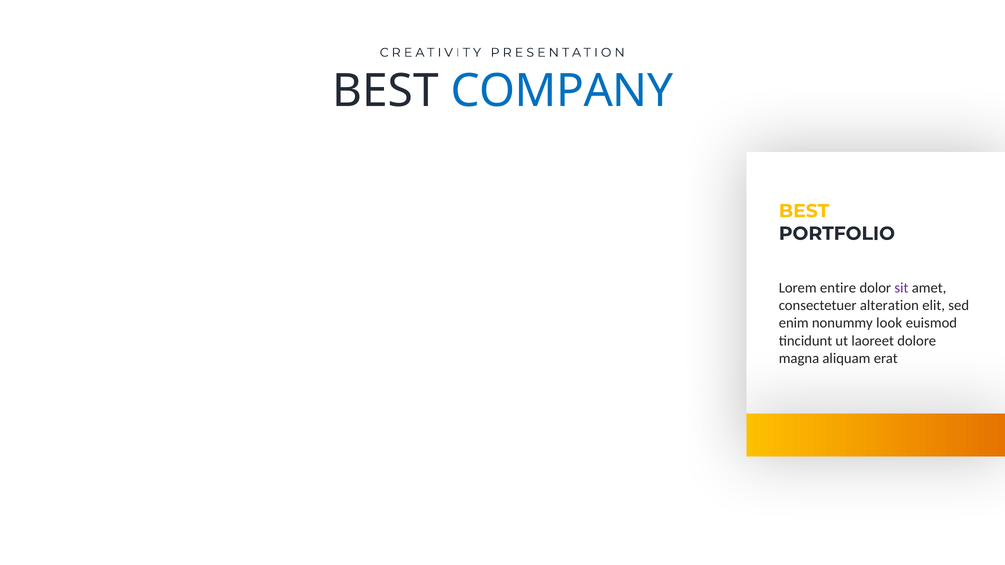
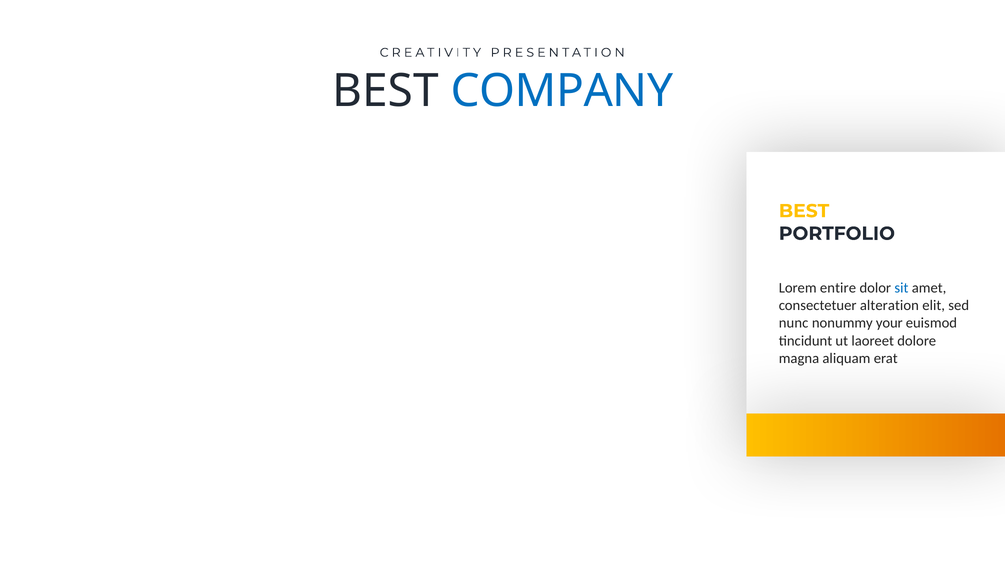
sit colour: purple -> blue
enim: enim -> nunc
look: look -> your
